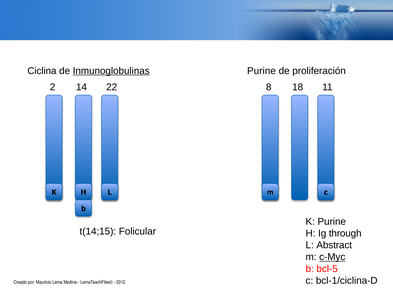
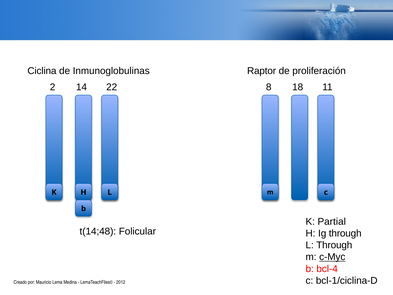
Inmunoglobulinas underline: present -> none
Purine at (261, 71): Purine -> Raptor
K Purine: Purine -> Partial
t(14;15: t(14;15 -> t(14;48
L Abstract: Abstract -> Through
bcl-5: bcl-5 -> bcl-4
